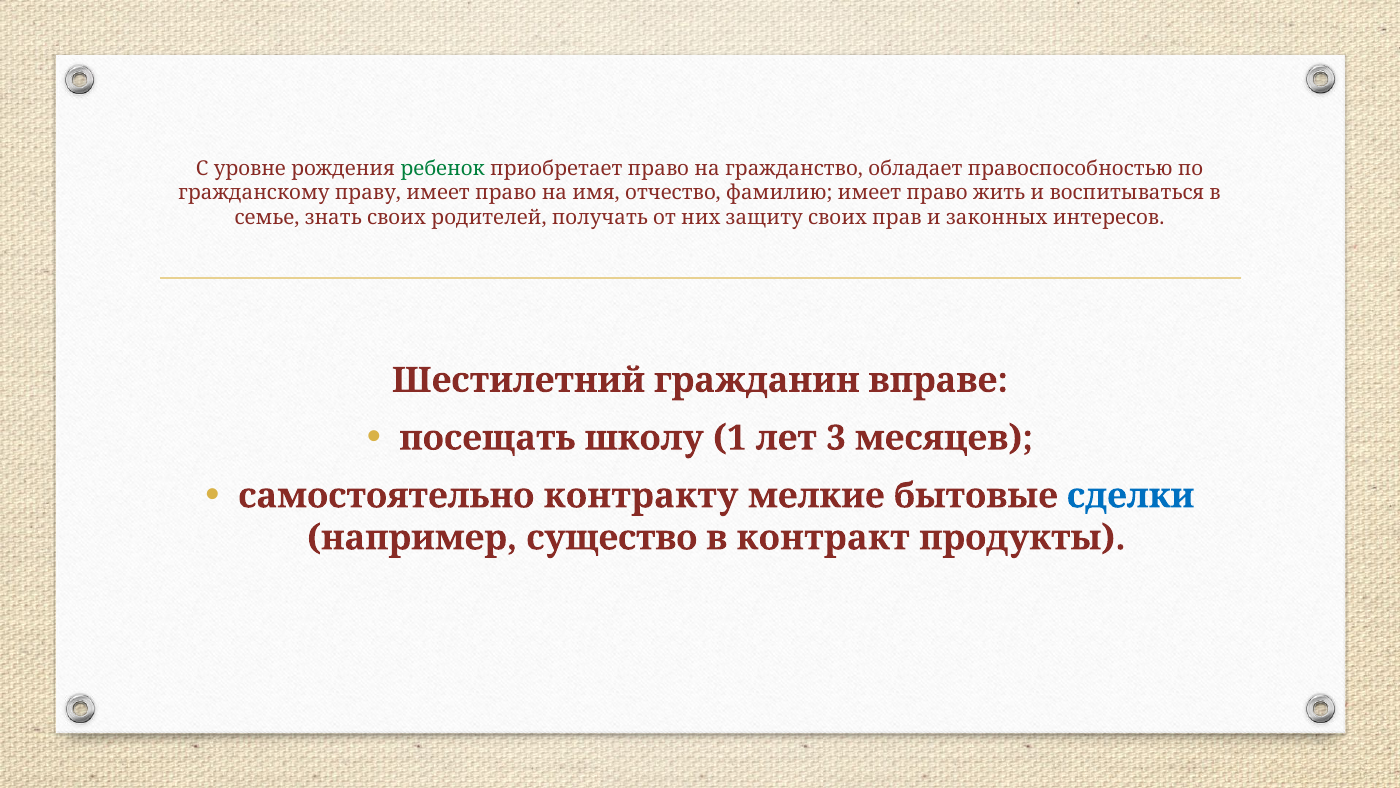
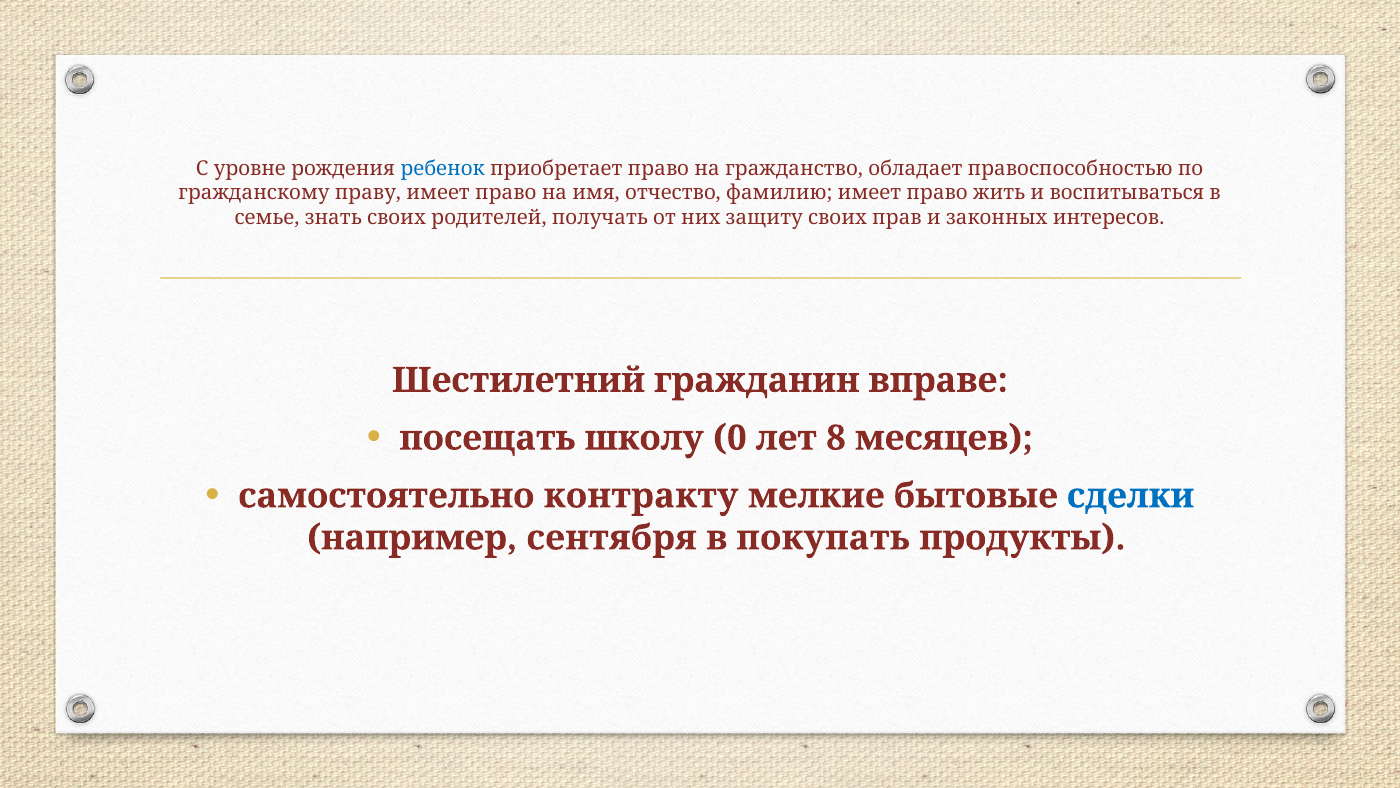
ребенок colour: green -> blue
1: 1 -> 0
3: 3 -> 8
существо: существо -> сентября
контракт: контракт -> покупать
